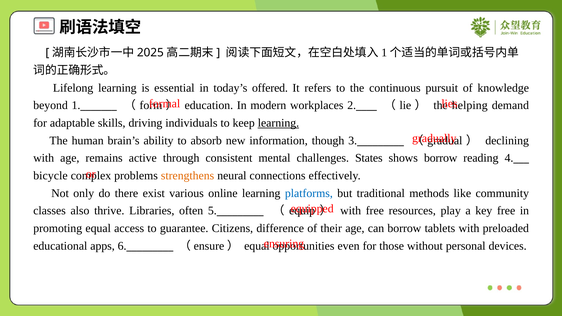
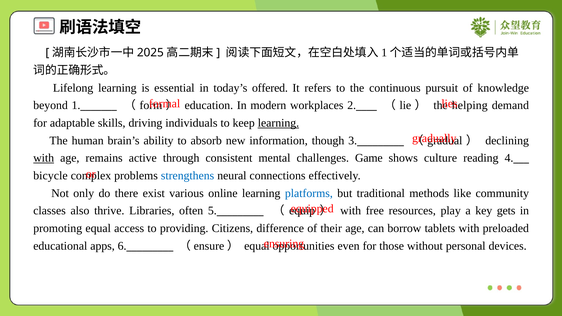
with at (44, 158) underline: none -> present
States: States -> Game
shows borrow: borrow -> culture
strengthens colour: orange -> blue
key free: free -> gets
guarantee: guarantee -> providing
